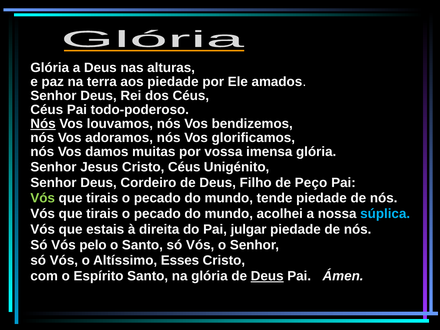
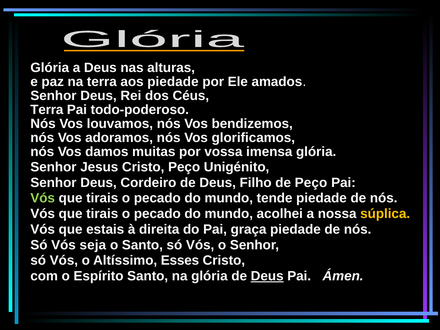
Céus at (47, 110): Céus -> Terra
Nós at (43, 124) underline: present -> none
Cristo Céus: Céus -> Peço
súplica colour: light blue -> yellow
julgar: julgar -> graça
pelo: pelo -> seja
